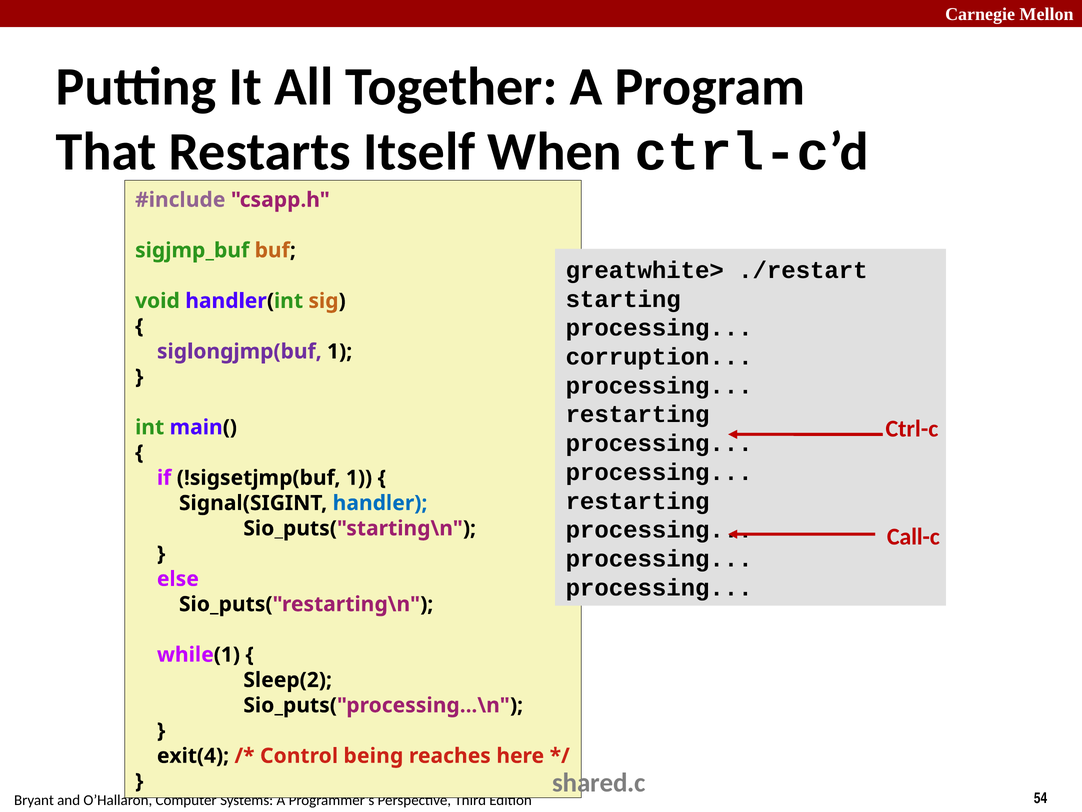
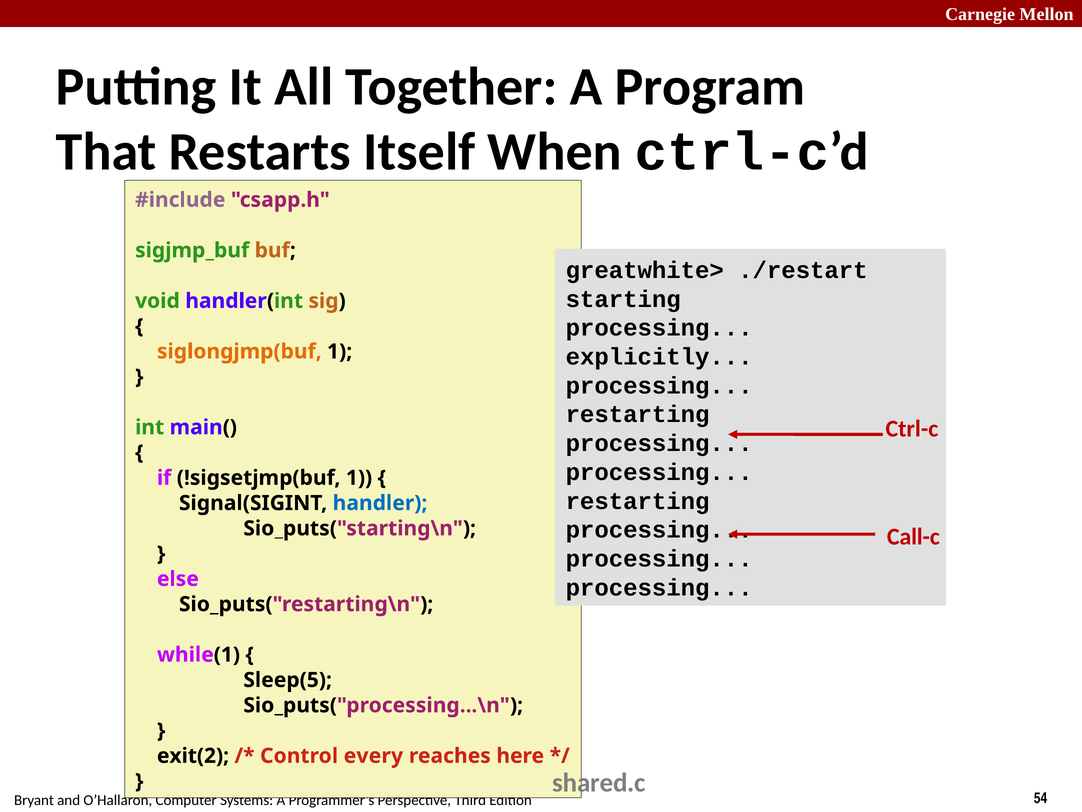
corruption: corruption -> explicitly
siglongjmp(buf colour: purple -> orange
Sleep(2: Sleep(2 -> Sleep(5
exit(4: exit(4 -> exit(2
being: being -> every
